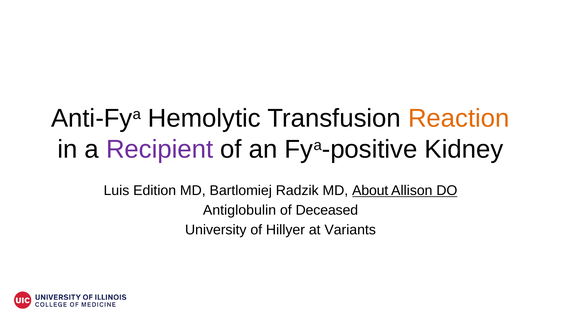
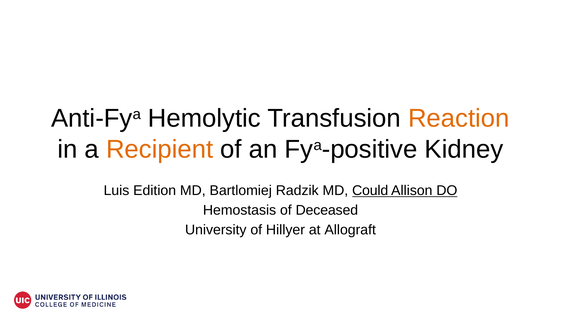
Recipient colour: purple -> orange
About: About -> Could
Antiglobulin: Antiglobulin -> Hemostasis
Variants: Variants -> Allograft
